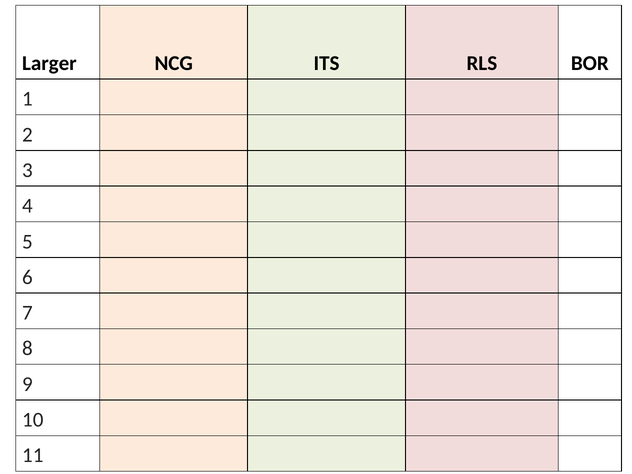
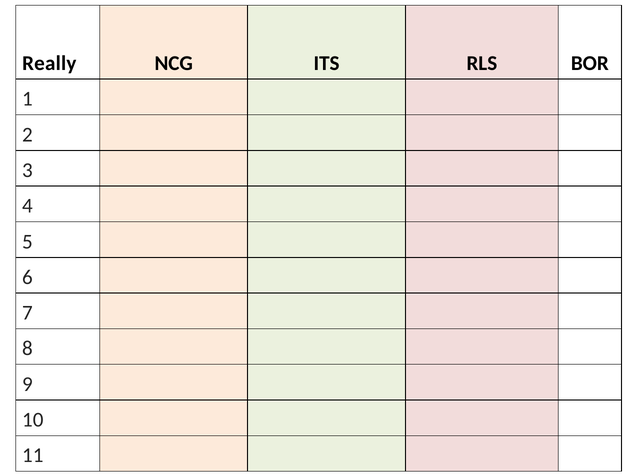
Larger: Larger -> Really
